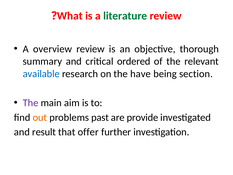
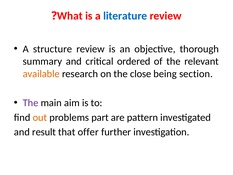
literature colour: green -> blue
overview: overview -> structure
available colour: blue -> orange
have: have -> close
past: past -> part
provide: provide -> pattern
